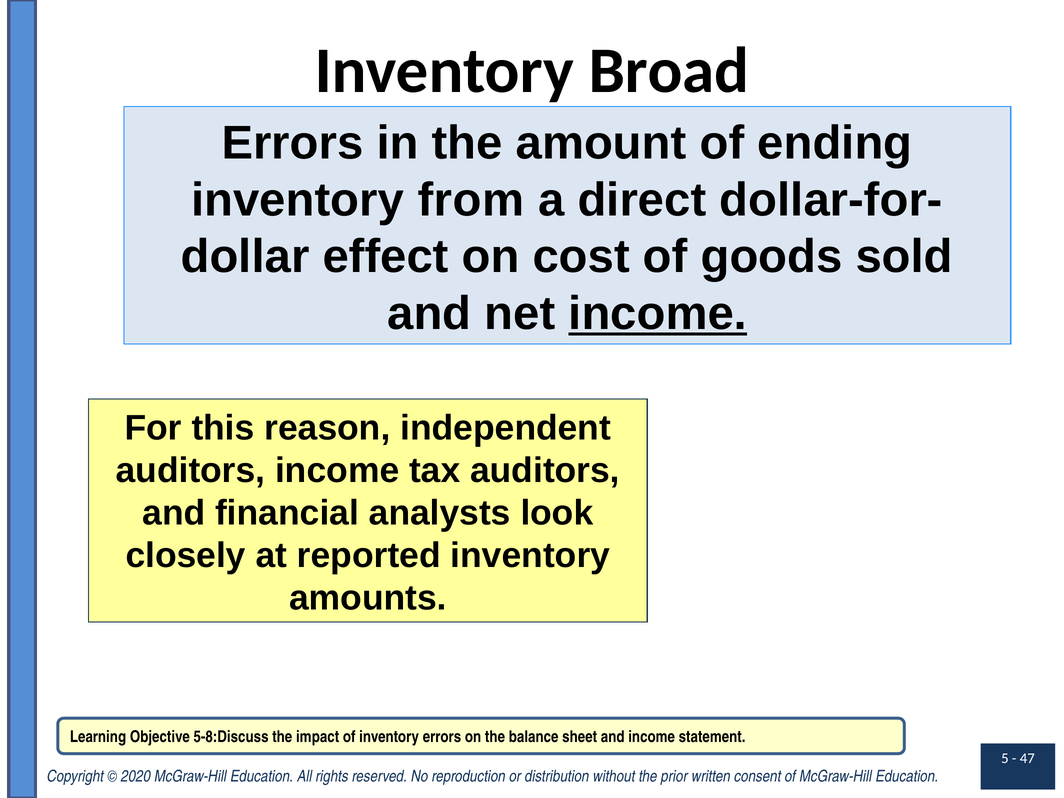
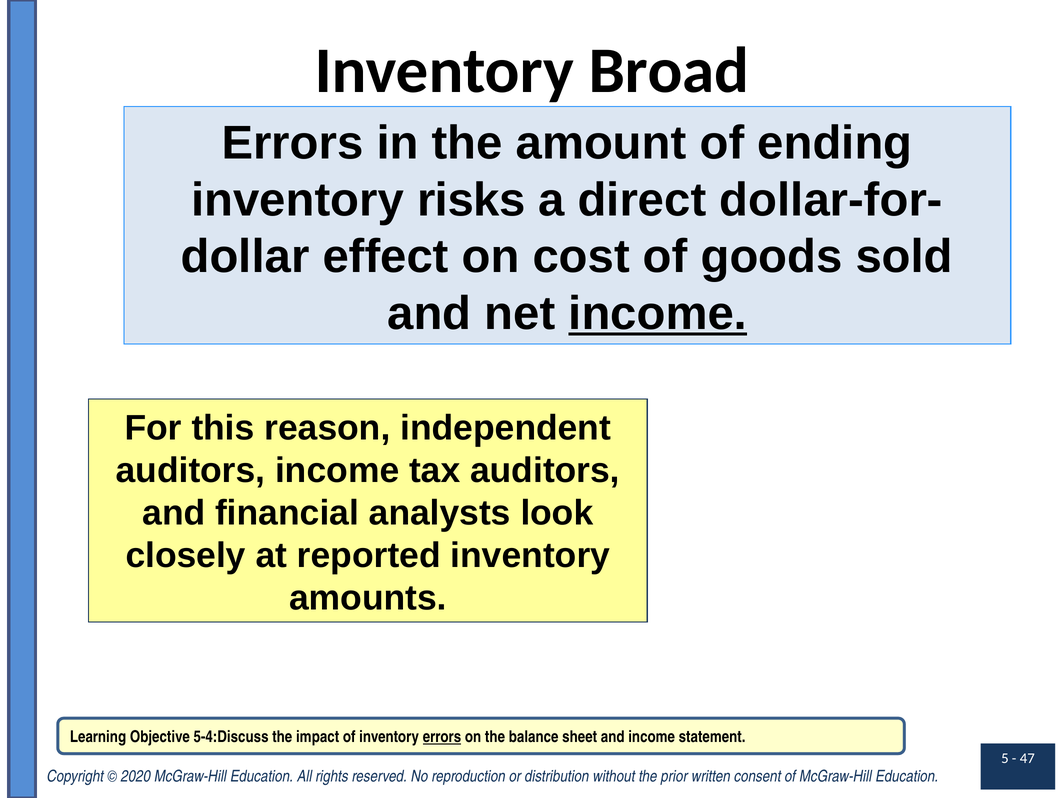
from: from -> risks
5-8:Discuss: 5-8:Discuss -> 5-4:Discuss
errors at (442, 737) underline: none -> present
